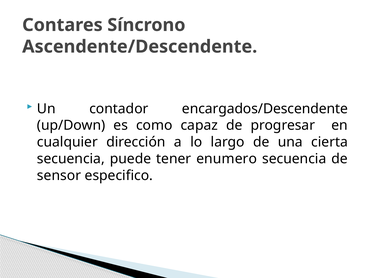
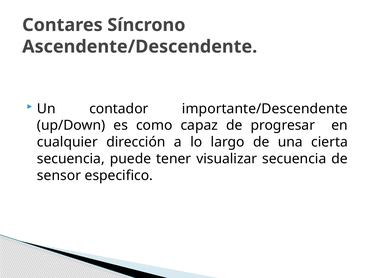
encargados/Descendente: encargados/Descendente -> importante/Descendente
enumero: enumero -> visualizar
